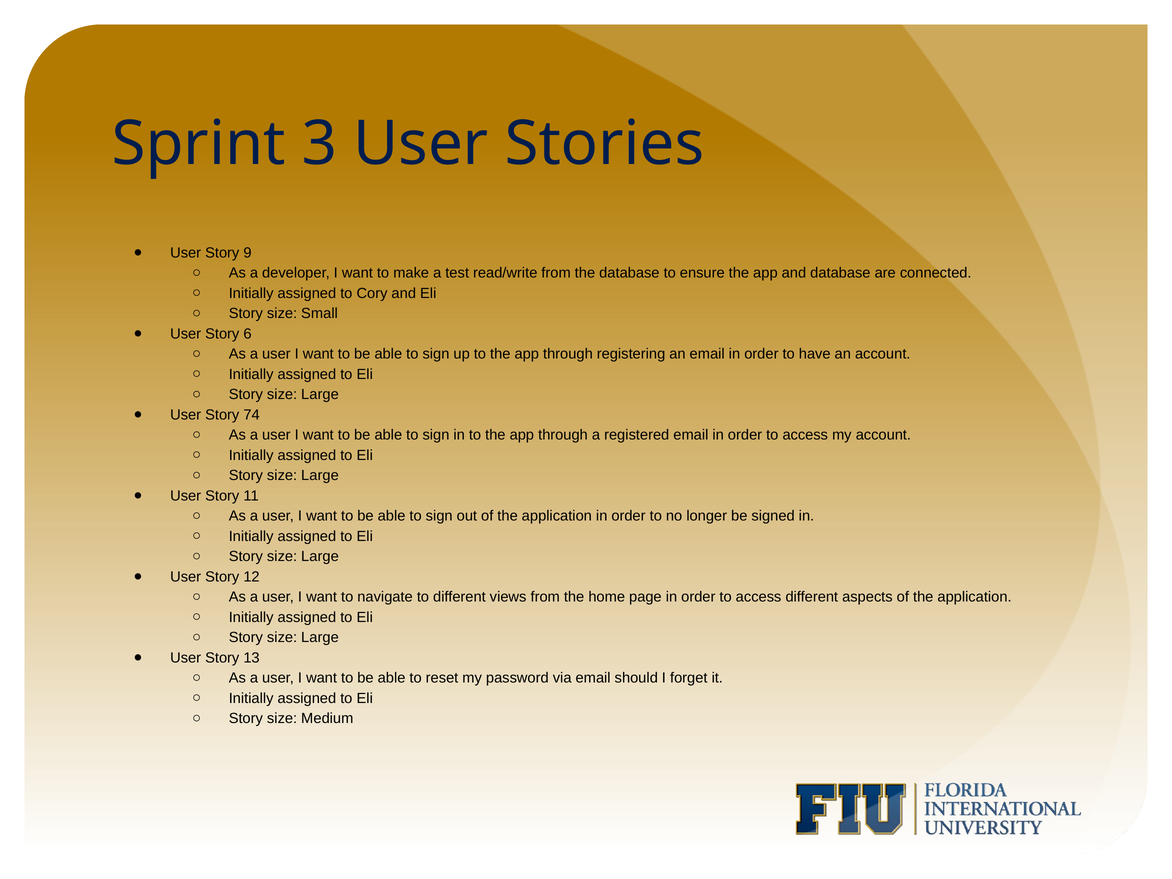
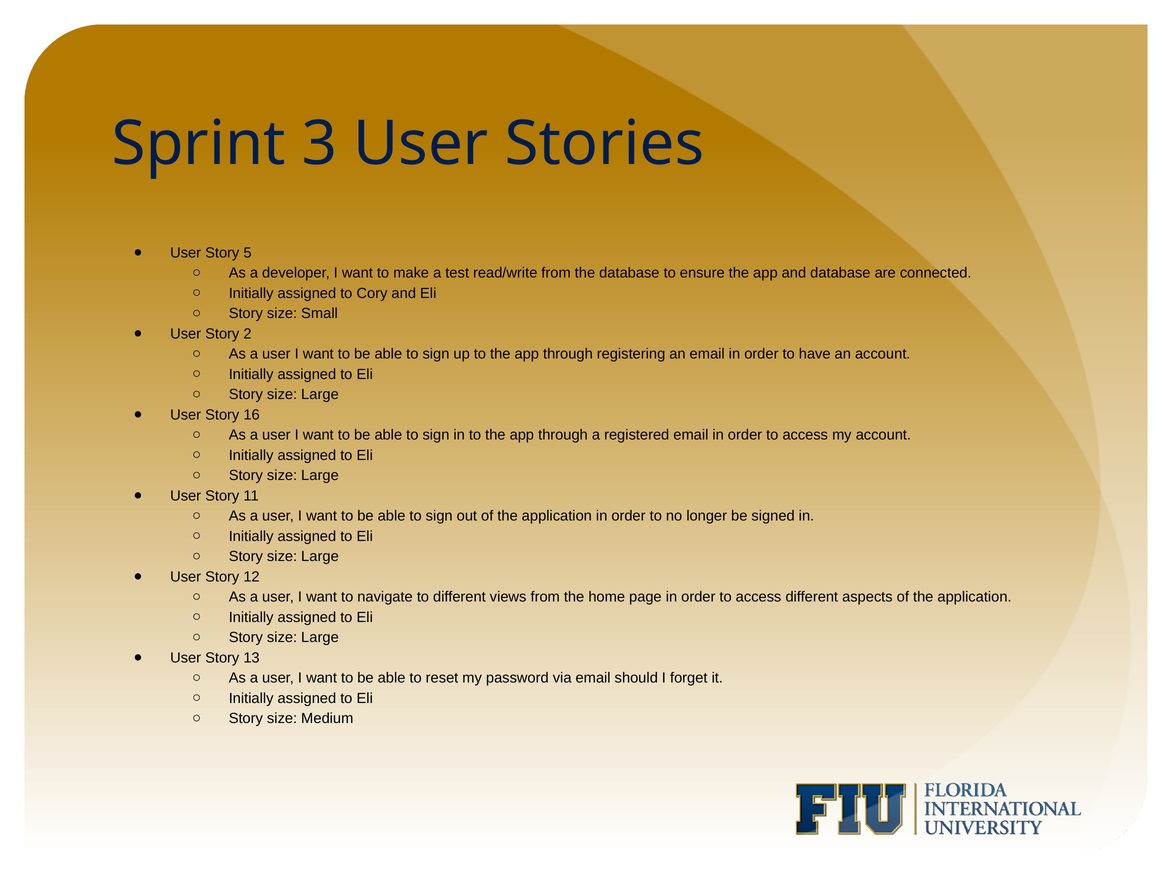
9: 9 -> 5
6: 6 -> 2
74: 74 -> 16
